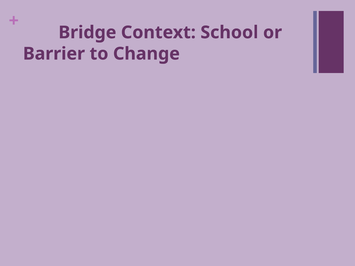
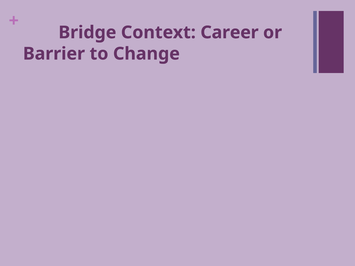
School: School -> Career
